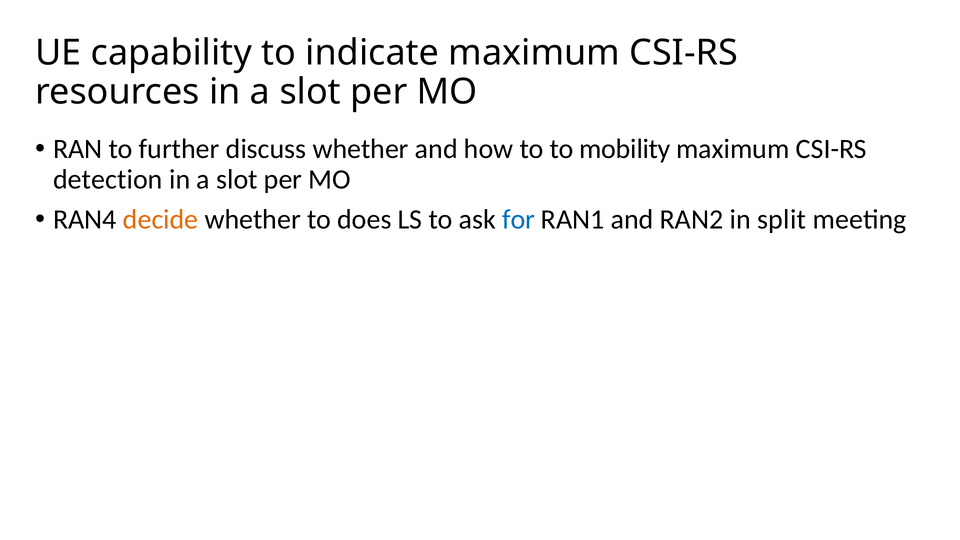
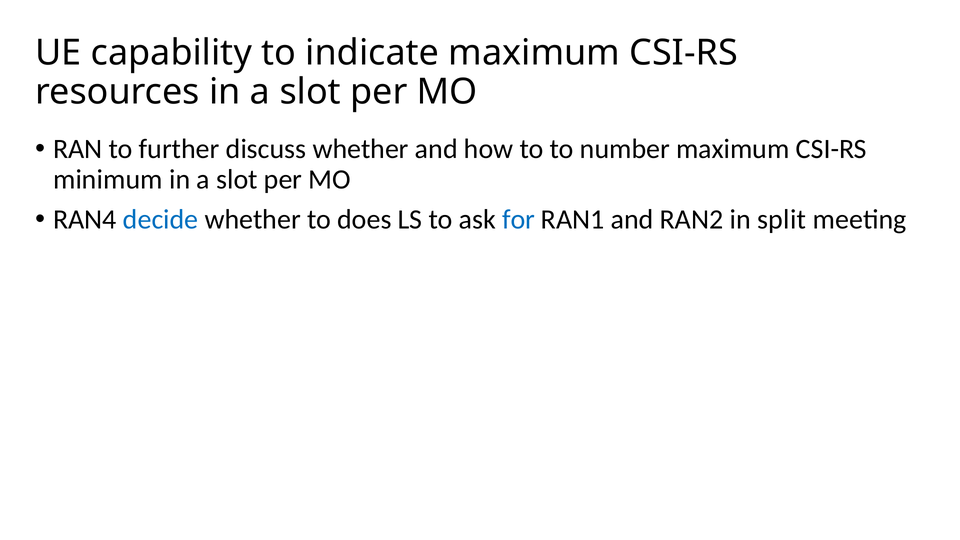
mobility: mobility -> number
detection: detection -> minimum
decide colour: orange -> blue
